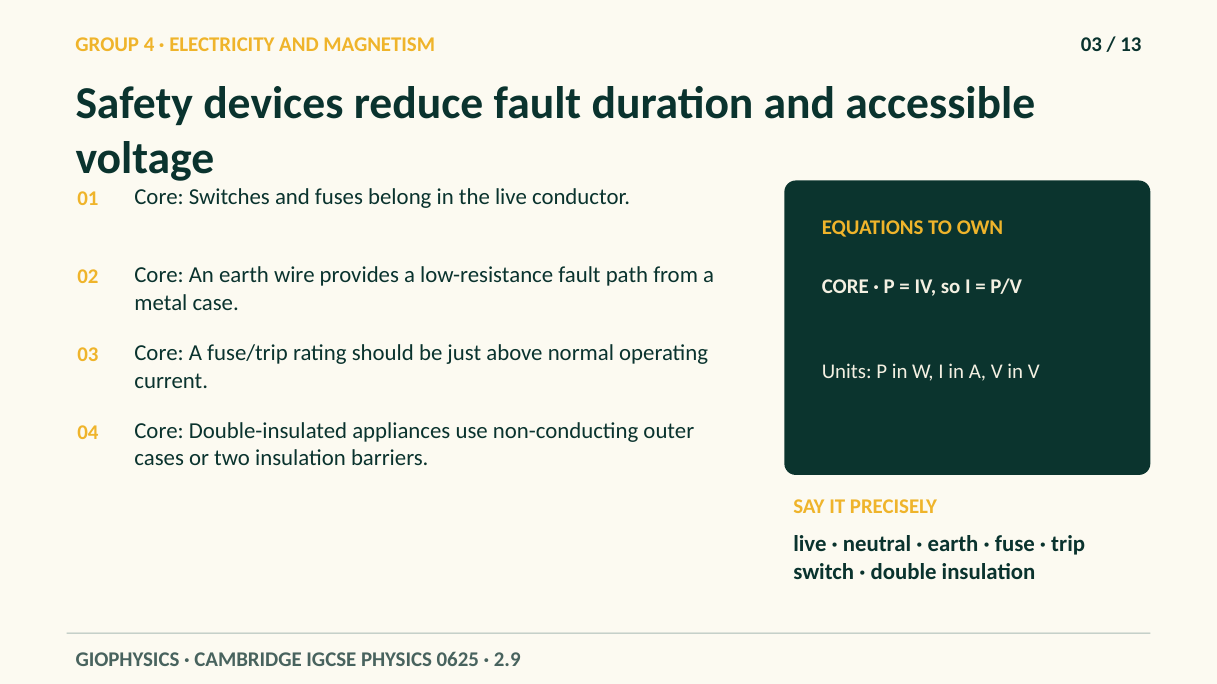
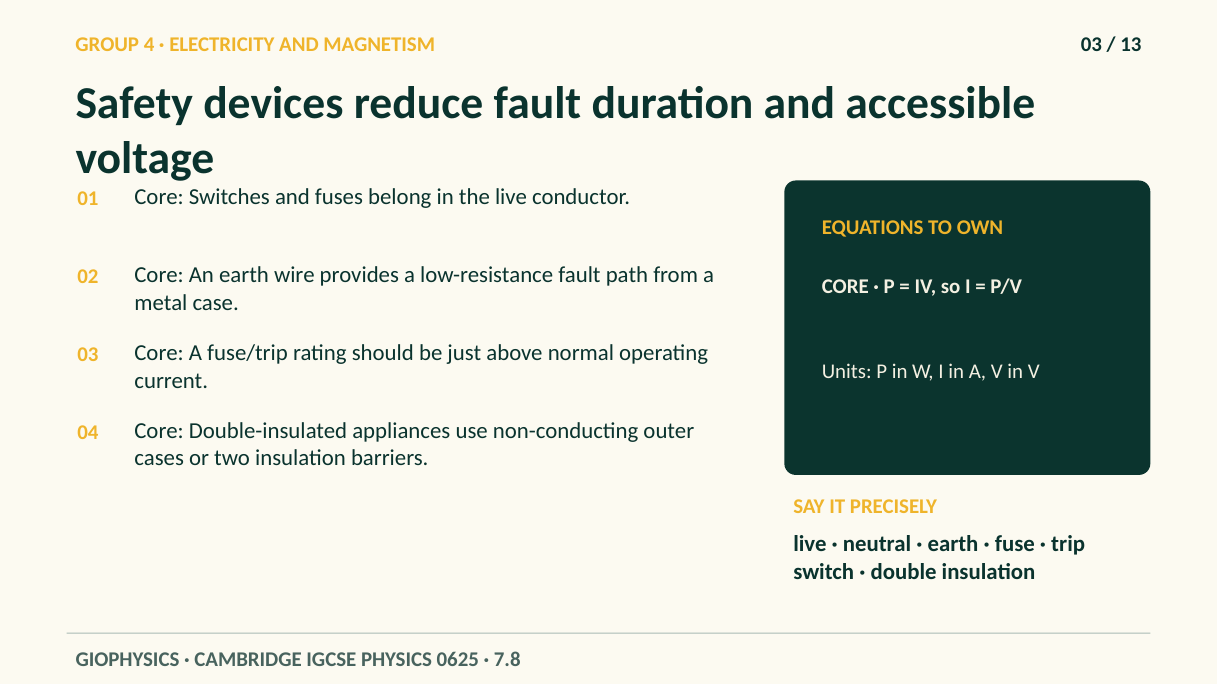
2.9: 2.9 -> 7.8
